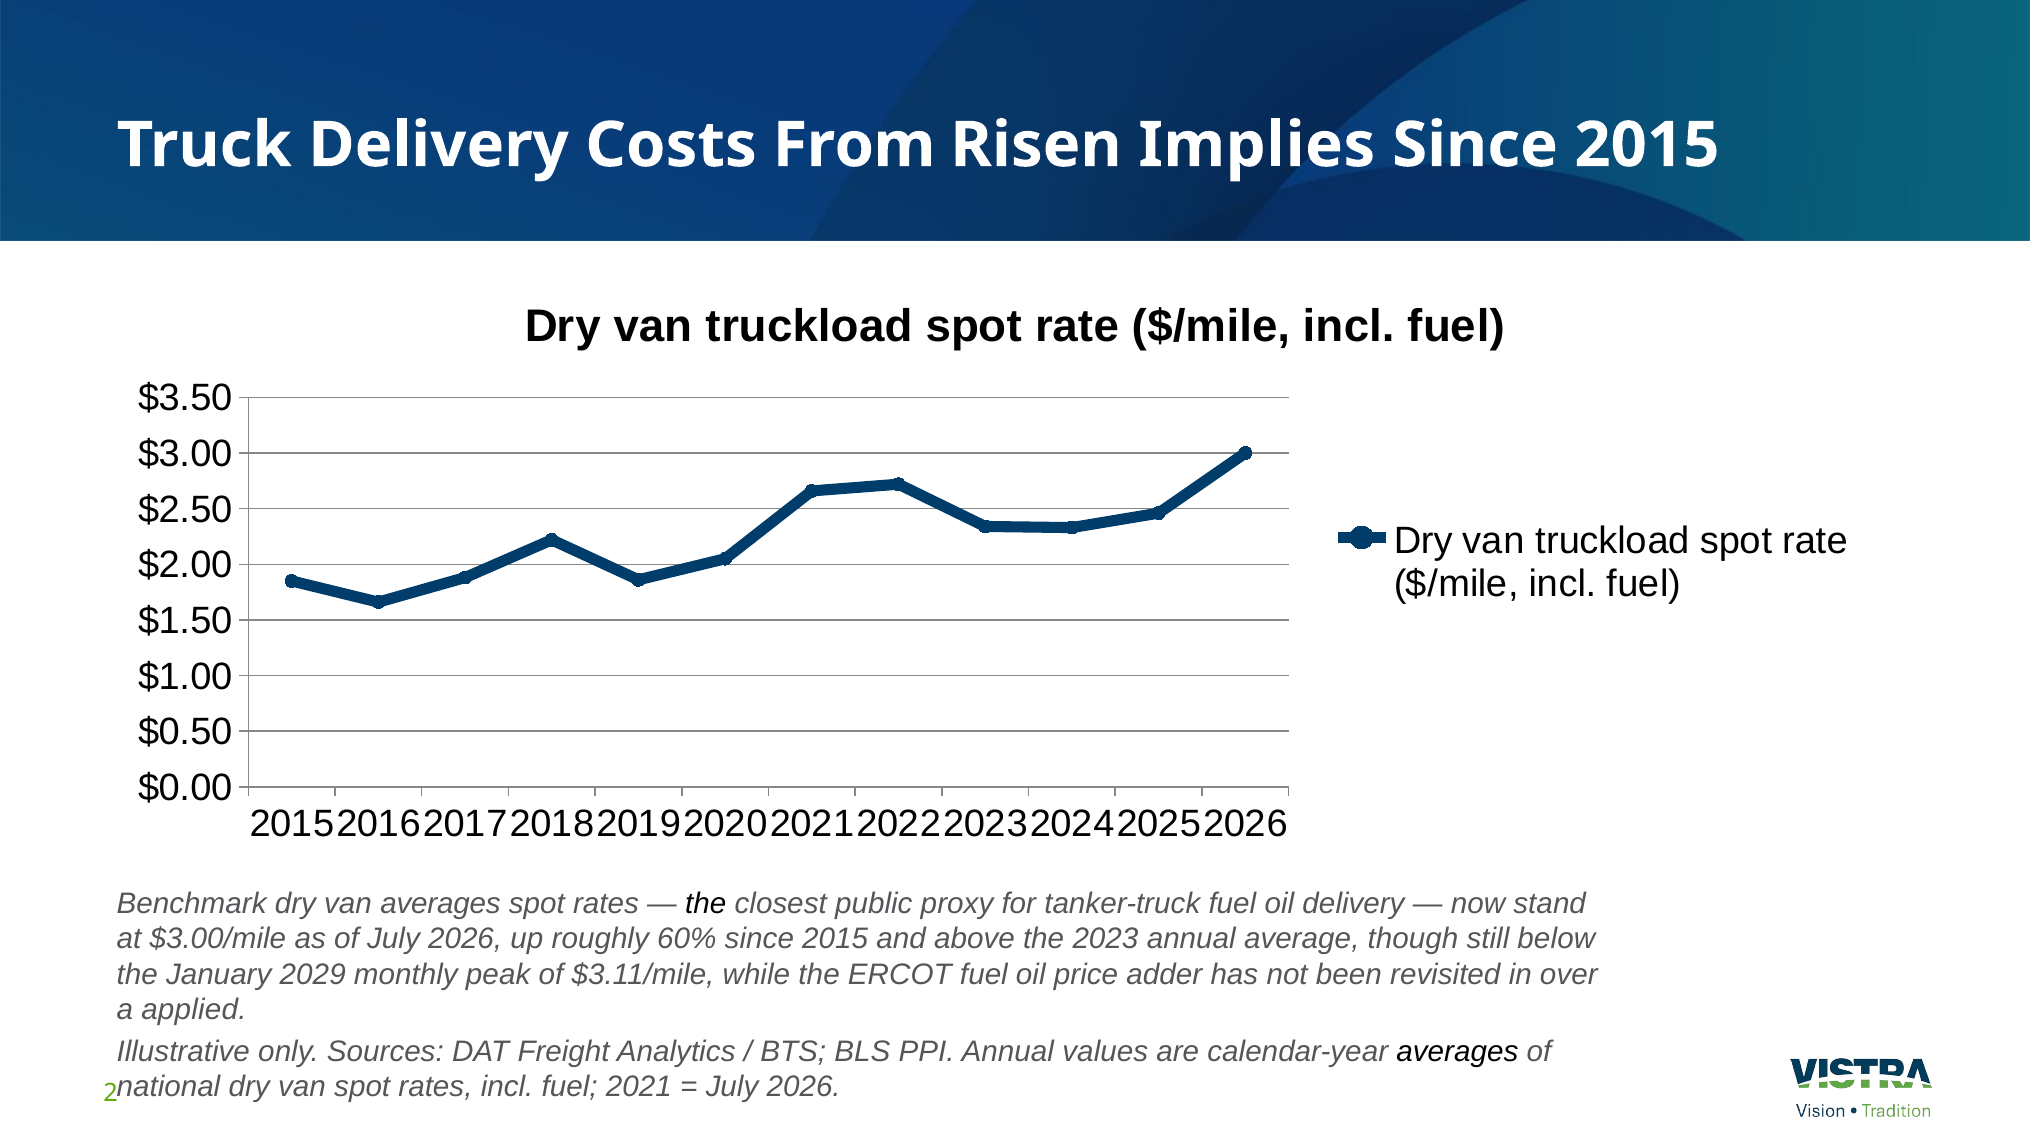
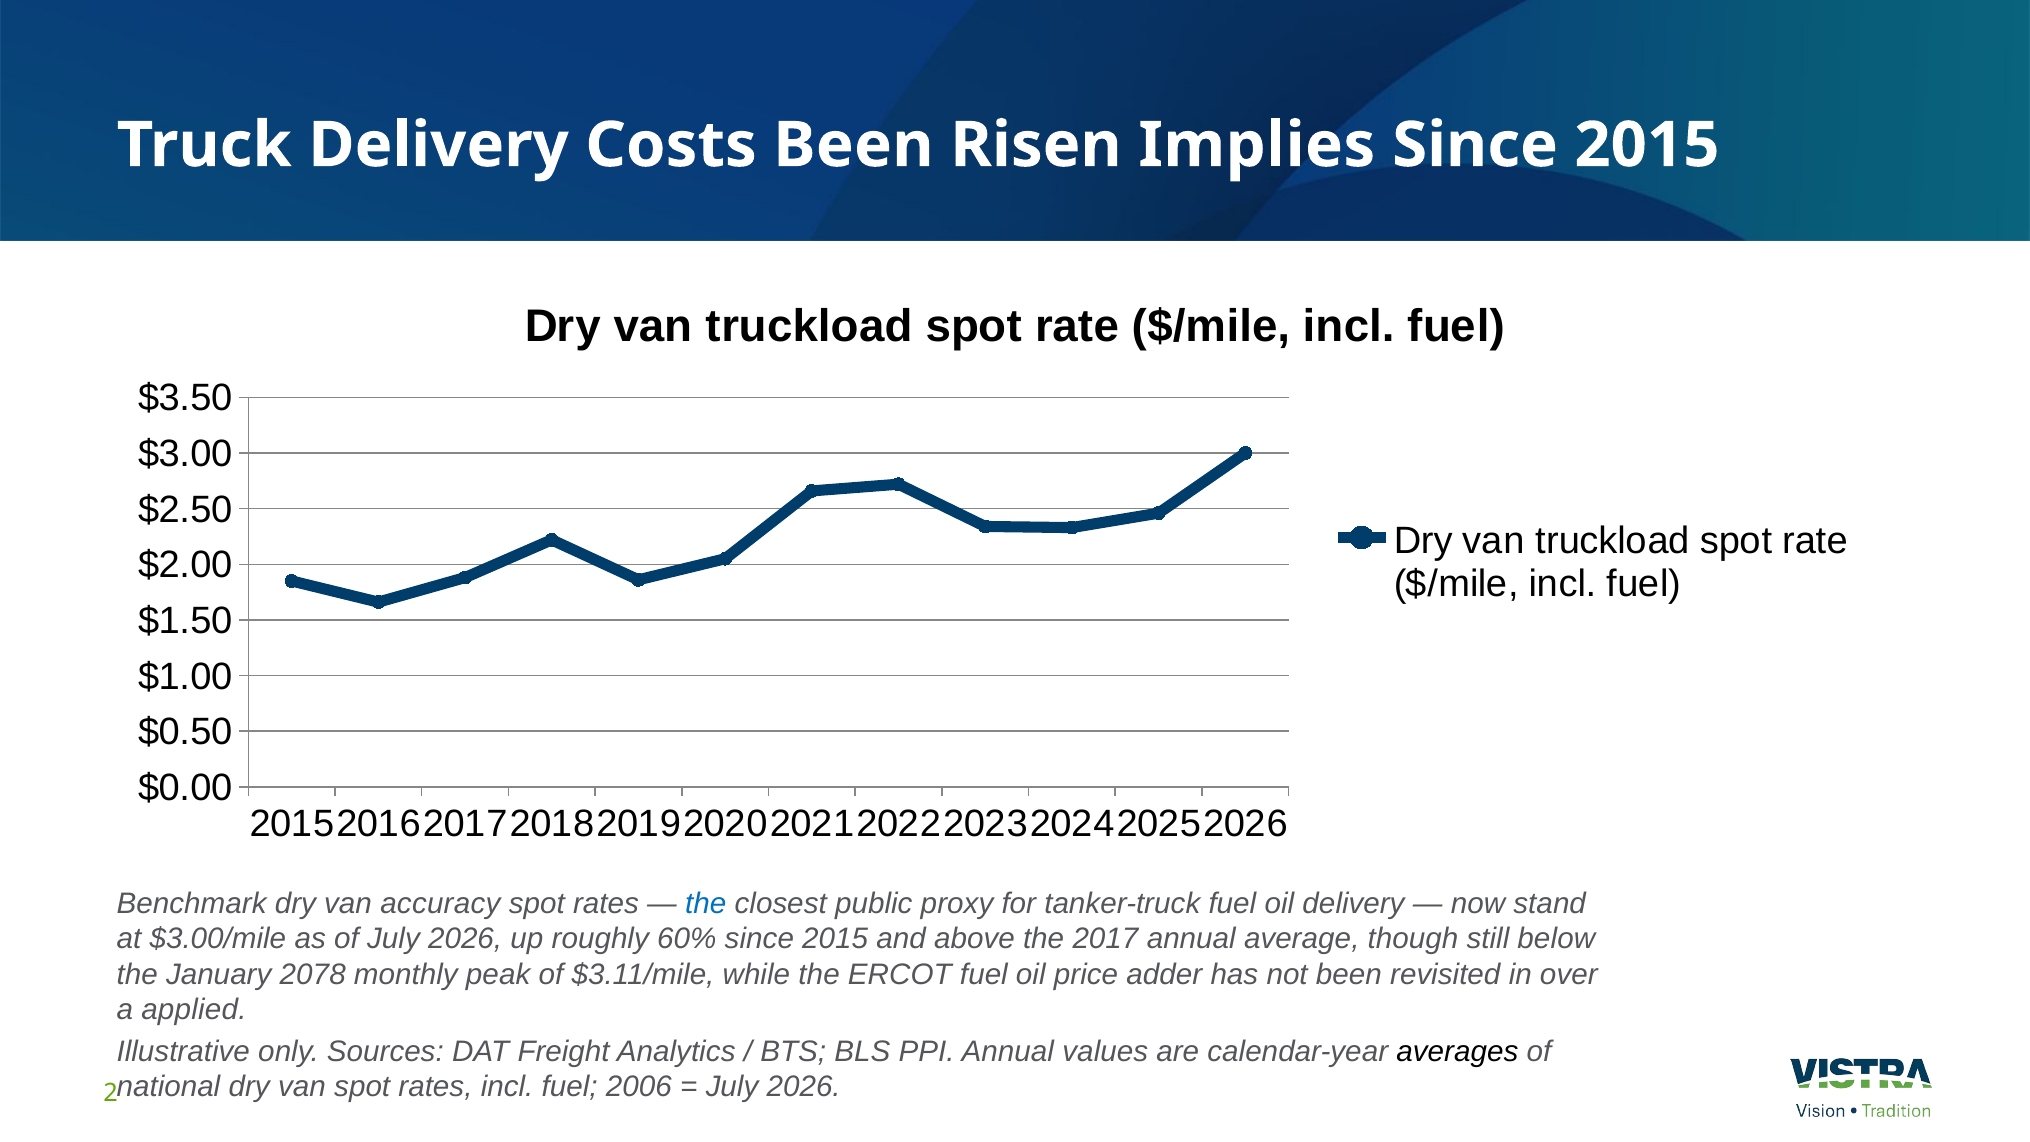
Costs From: From -> Been
van averages: averages -> accuracy
the at (706, 903) colour: black -> blue
2023: 2023 -> 2017
2029: 2029 -> 2078
2021: 2021 -> 2006
